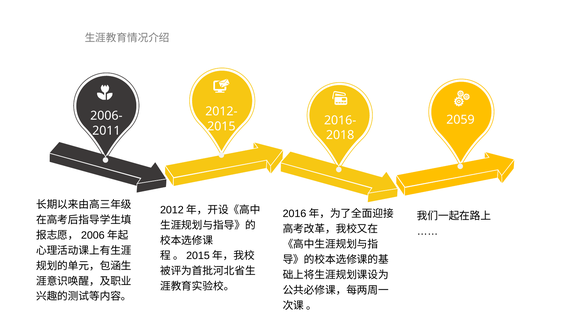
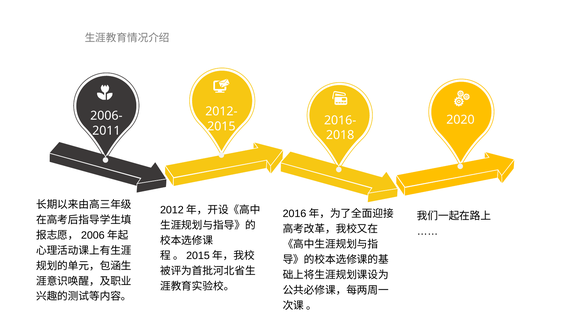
2059: 2059 -> 2020
